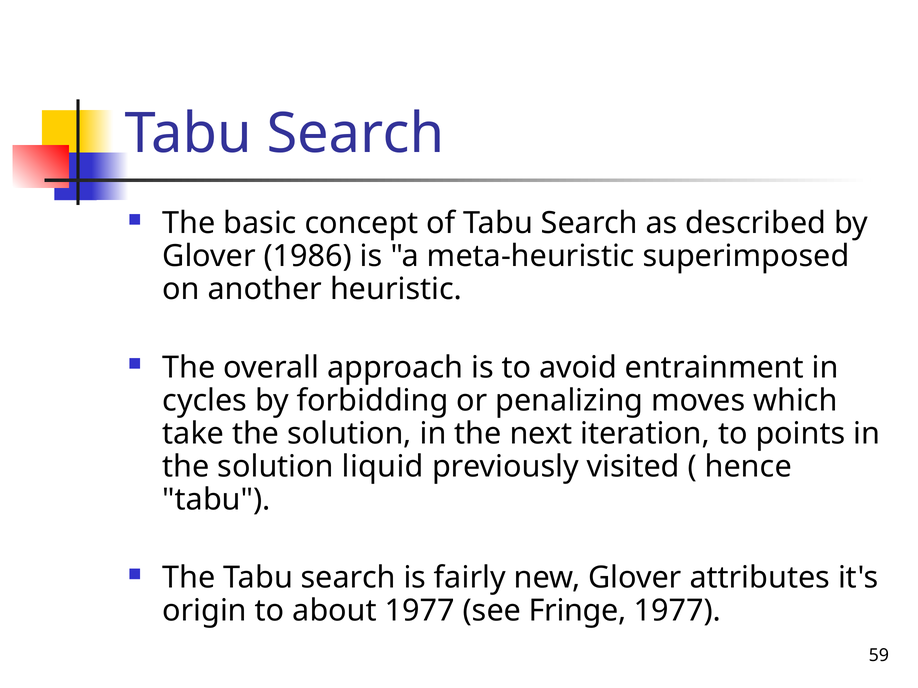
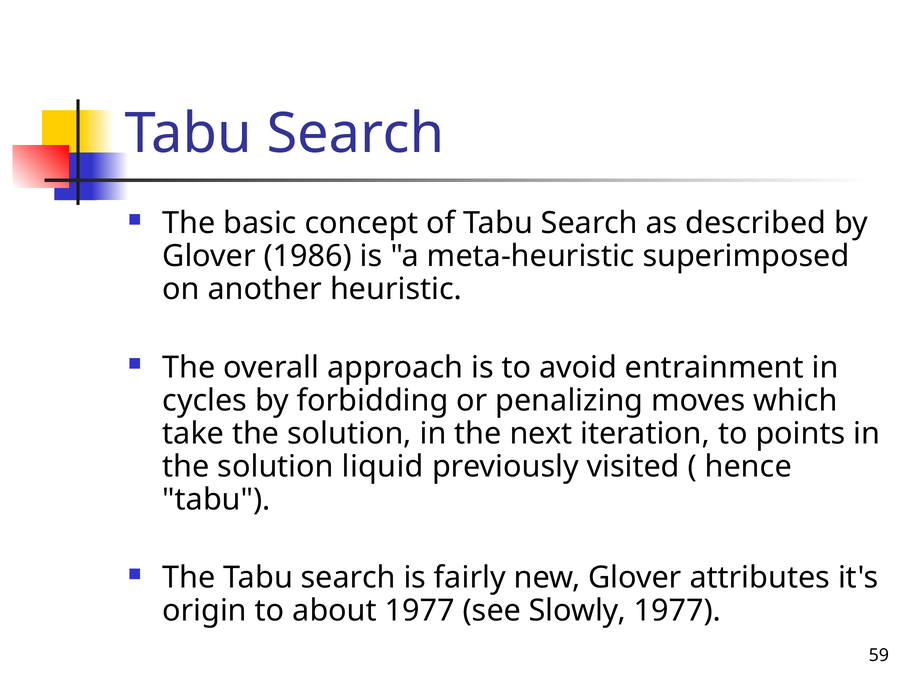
Fringe: Fringe -> Slowly
